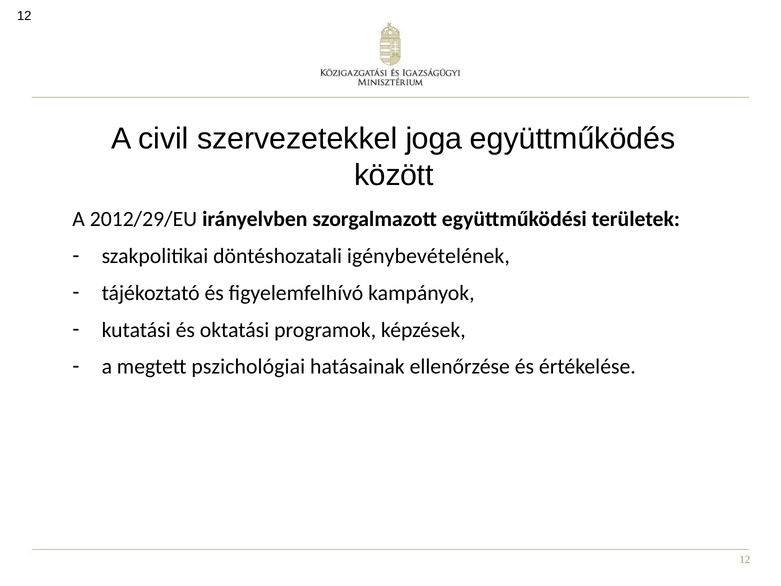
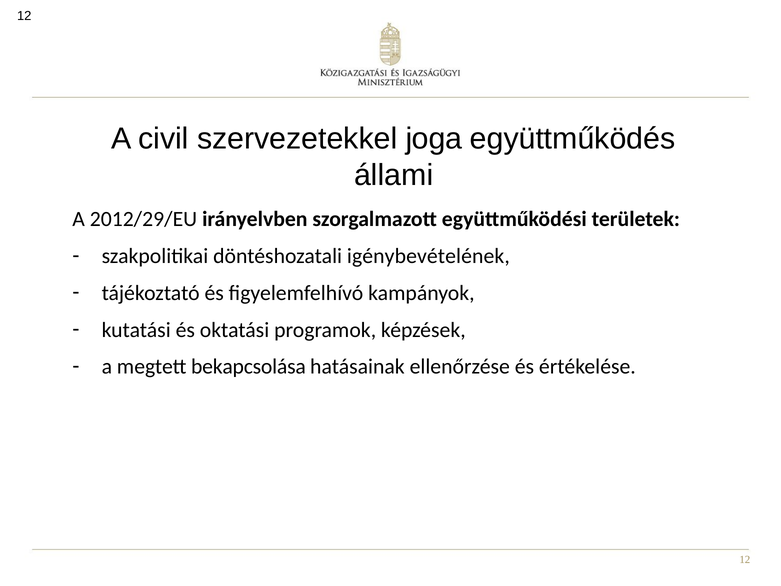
között: között -> állami
pszichológiai: pszichológiai -> bekapcsolása
